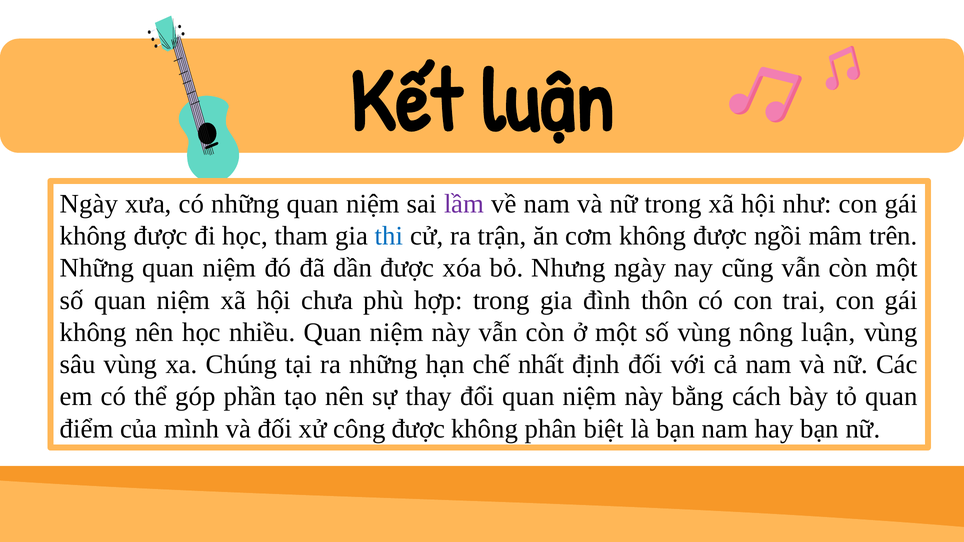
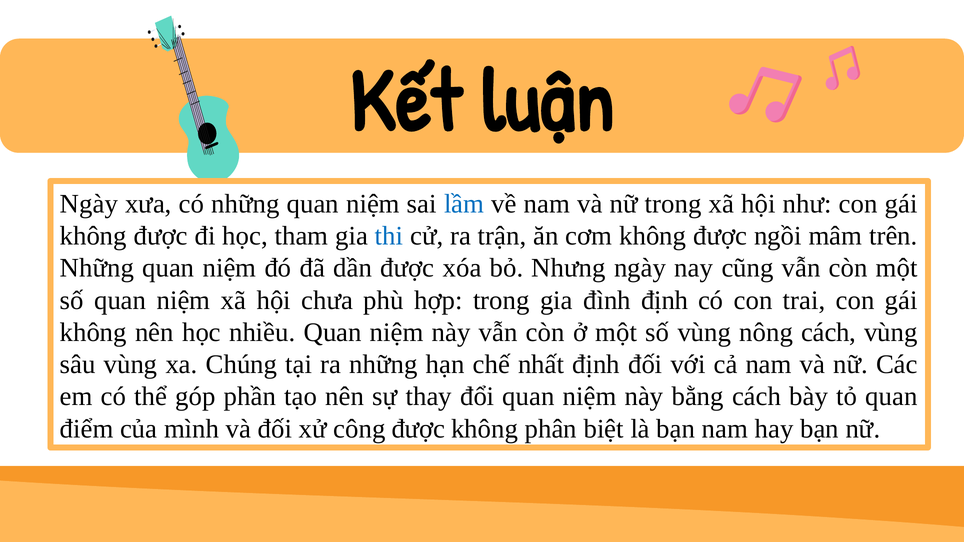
lầm colour: purple -> blue
đình thôn: thôn -> định
nông luận: luận -> cách
